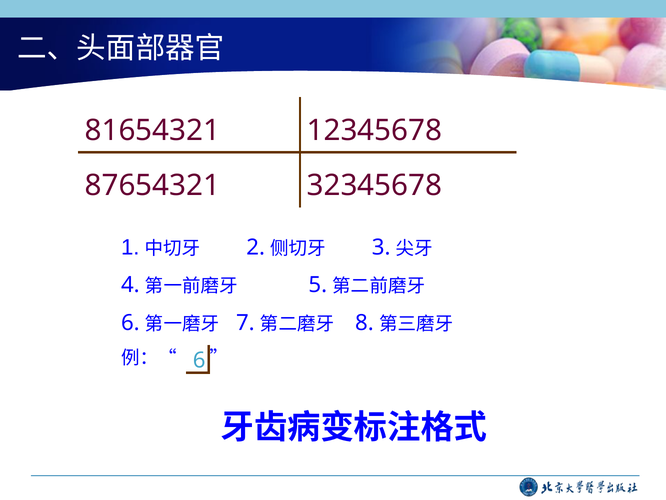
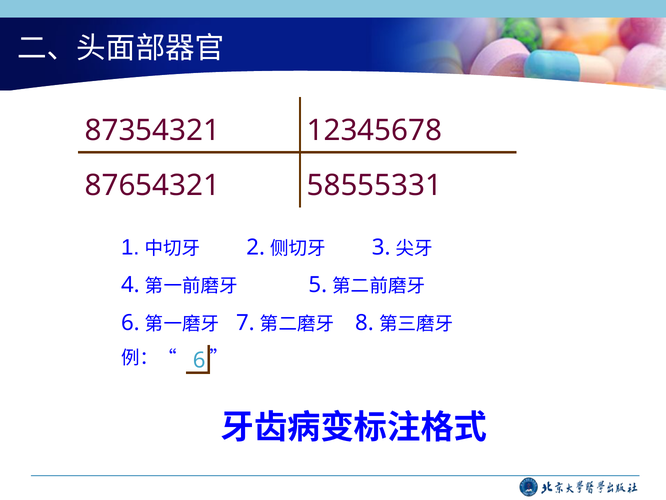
81654321: 81654321 -> 87354321
32345678: 32345678 -> 58555331
